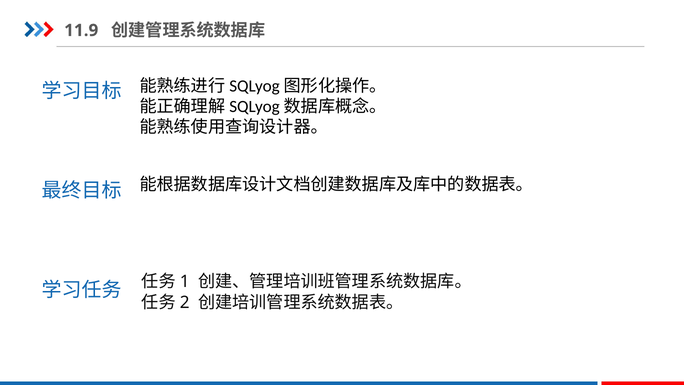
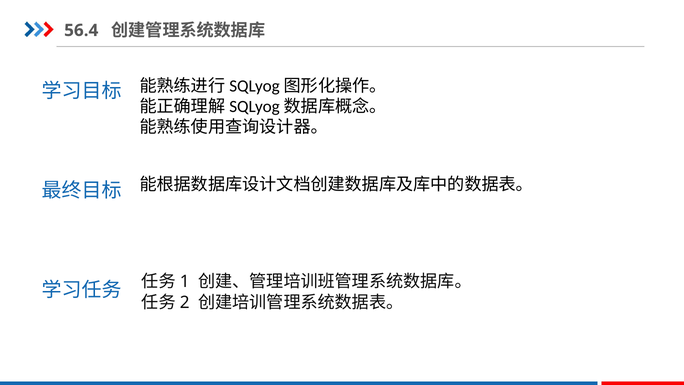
11.9: 11.9 -> 56.4
